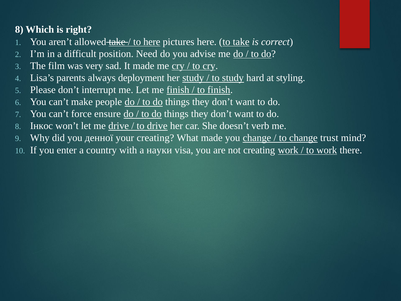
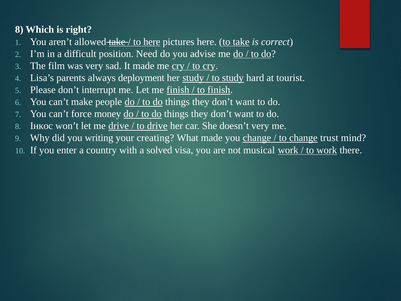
styling: styling -> tourist
ensure: ensure -> money
doesn’t verb: verb -> very
денної: денної -> writing
науки: науки -> solved
not creating: creating -> musical
